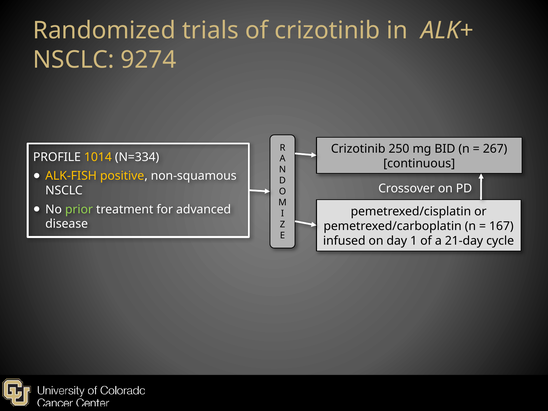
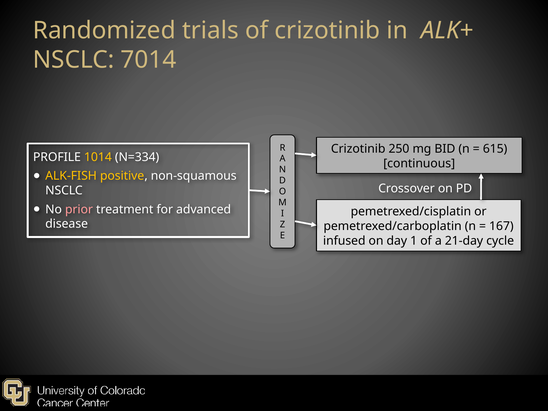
9274: 9274 -> 7014
267: 267 -> 615
prior colour: light green -> pink
